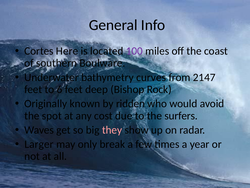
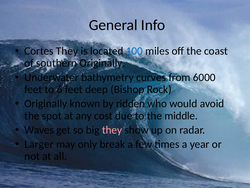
Cortes Here: Here -> They
100 colour: purple -> blue
southern Boulware: Boulware -> Originally
2147: 2147 -> 6000
surfers: surfers -> middle
